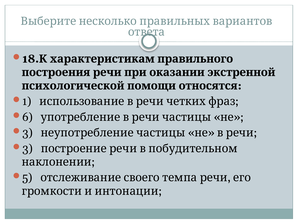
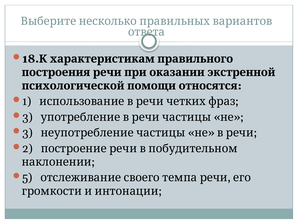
6 at (27, 117): 6 -> 3
3 at (27, 148): 3 -> 2
